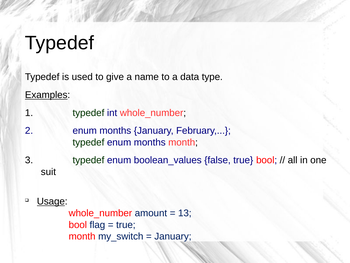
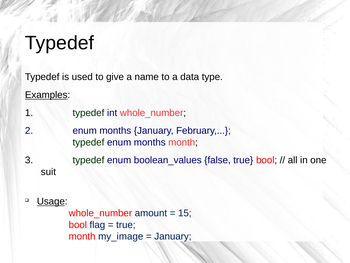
13: 13 -> 15
my_switch: my_switch -> my_image
